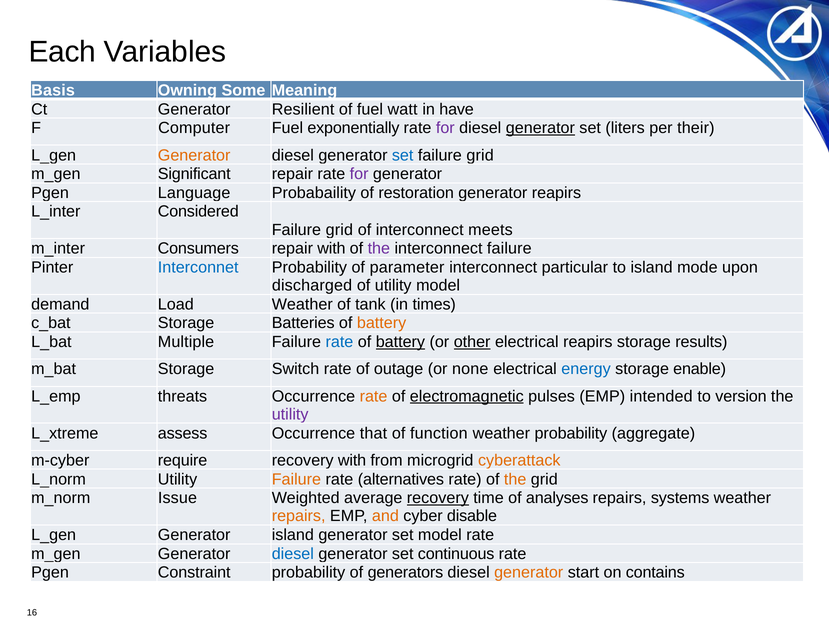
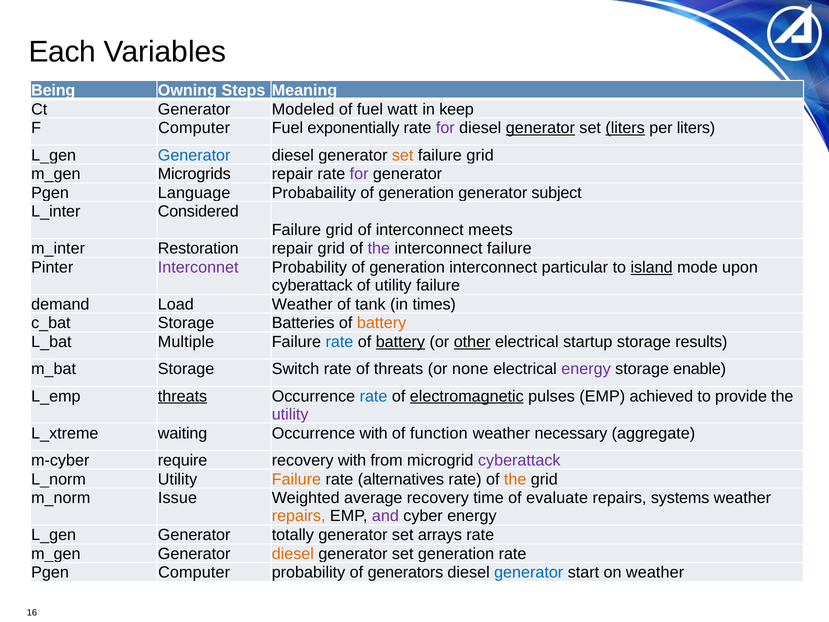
Basis: Basis -> Being
Some: Some -> Steps
Resilient: Resilient -> Modeled
have: have -> keep
liters at (625, 128) underline: none -> present
per their: their -> liters
Generator at (194, 155) colour: orange -> blue
set at (403, 155) colour: blue -> orange
Significant: Significant -> Microgrids
Probabaility of restoration: restoration -> generation
generator reapirs: reapirs -> subject
Consumers: Consumers -> Restoration
repair with: with -> grid
Interconnet colour: blue -> purple
Probability of parameter: parameter -> generation
island at (652, 267) underline: none -> present
discharged at (312, 285): discharged -> cyberattack
of utility model: model -> failure
electrical reapirs: reapirs -> startup
of outage: outage -> threats
energy at (586, 369) colour: blue -> purple
threats at (183, 396) underline: none -> present
rate at (374, 396) colour: orange -> blue
intended: intended -> achieved
version: version -> provide
assess: assess -> waiting
Occurrence that: that -> with
weather probability: probability -> necessary
cyberattack at (519, 460) colour: orange -> purple
recovery at (438, 498) underline: present -> none
analyses: analyses -> evaluate
and colour: orange -> purple
cyber disable: disable -> energy
Generator island: island -> totally
set model: model -> arrays
diesel at (293, 554) colour: blue -> orange
set continuous: continuous -> generation
Pgen Constraint: Constraint -> Computer
generator at (529, 572) colour: orange -> blue
on contains: contains -> weather
